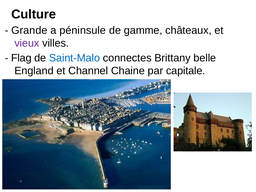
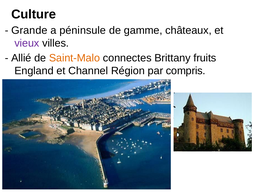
Flag: Flag -> Allié
Saint-Malo colour: blue -> orange
belle: belle -> fruits
Chaine: Chaine -> Région
capitale: capitale -> compris
